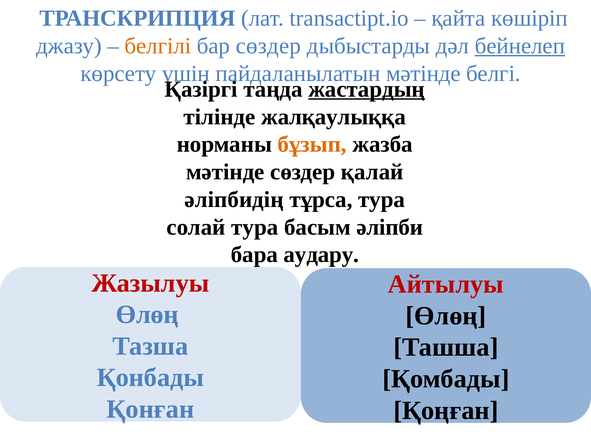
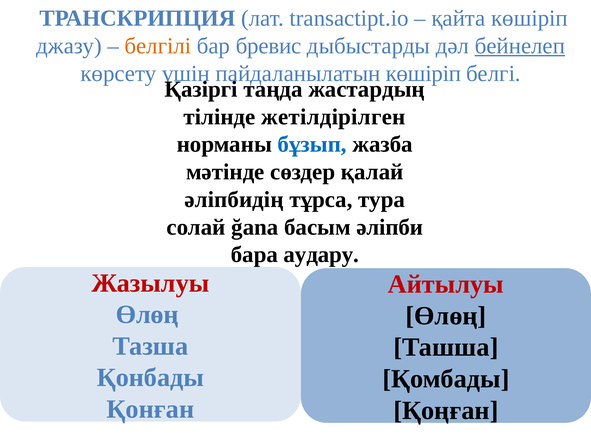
бар сөздер: сөздер -> бревис
пайдаланылатын мәтінде: мәтінде -> көшіріп
жастардың underline: present -> none
жалқаулыққа: жалқаулыққа -> жетілдірілген
бұзып colour: orange -> blue
солай тура: тура -> ğana
